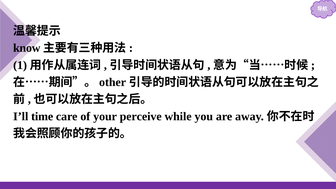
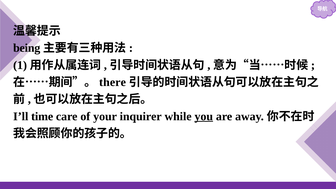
know: know -> being
other: other -> there
perceive: perceive -> inquirer
you underline: none -> present
